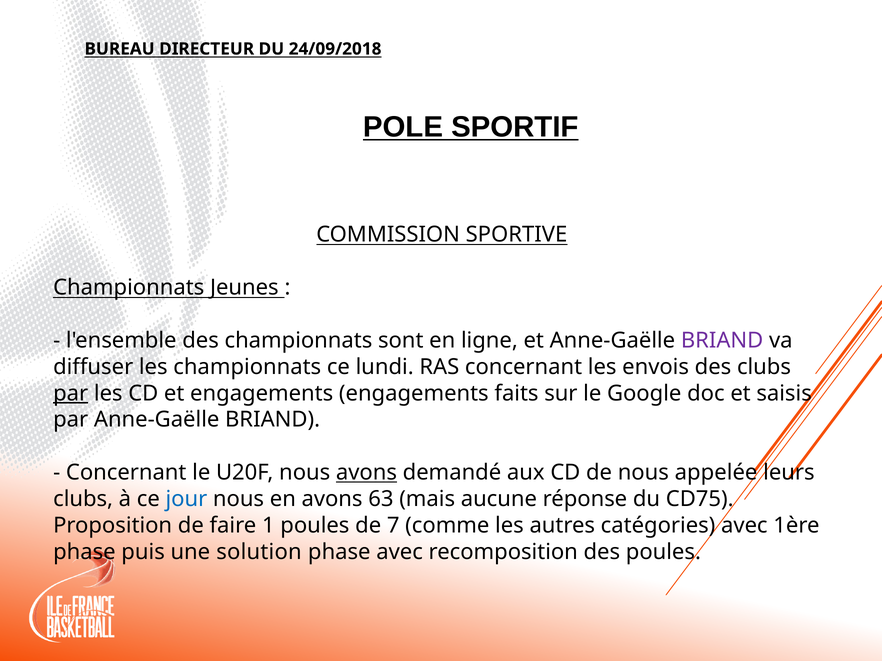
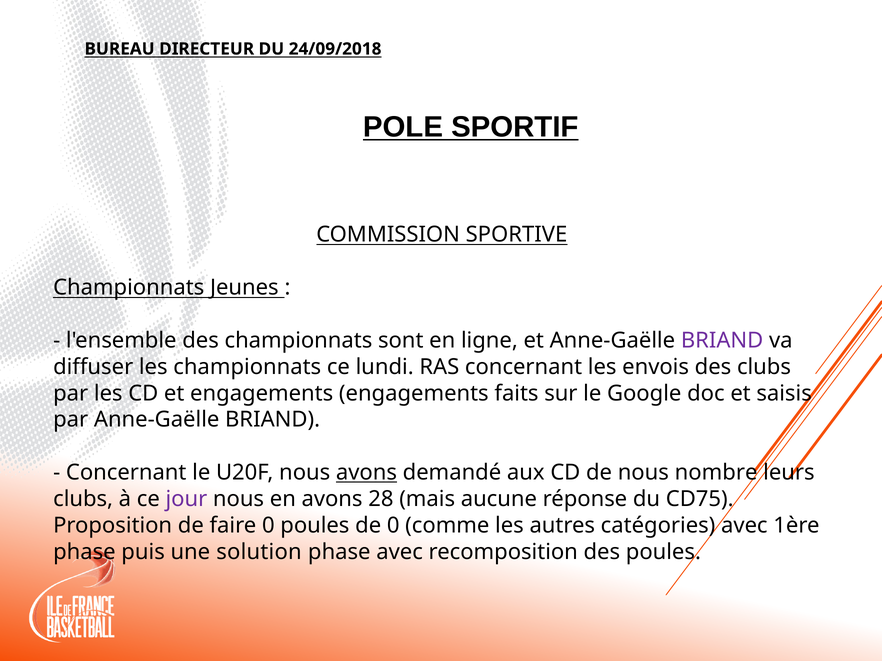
par at (71, 394) underline: present -> none
appelée: appelée -> nombre
jour colour: blue -> purple
63: 63 -> 28
faire 1: 1 -> 0
de 7: 7 -> 0
